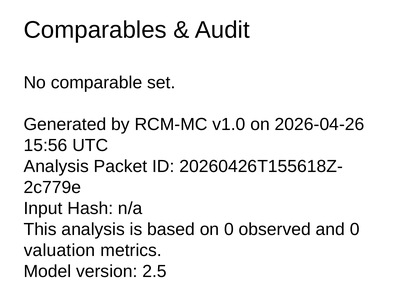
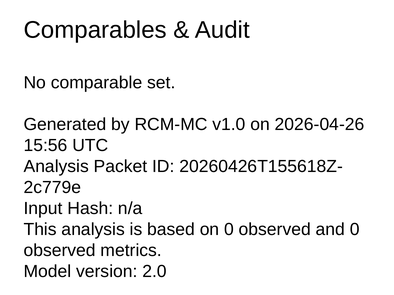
valuation at (59, 251): valuation -> observed
2.5: 2.5 -> 2.0
